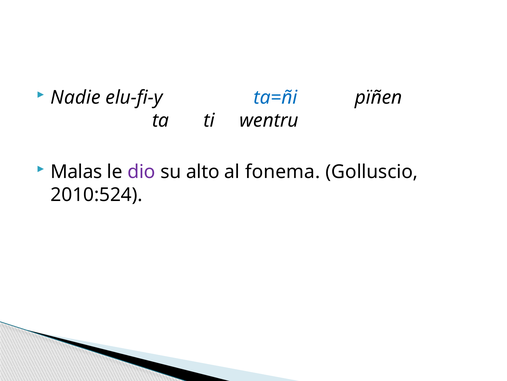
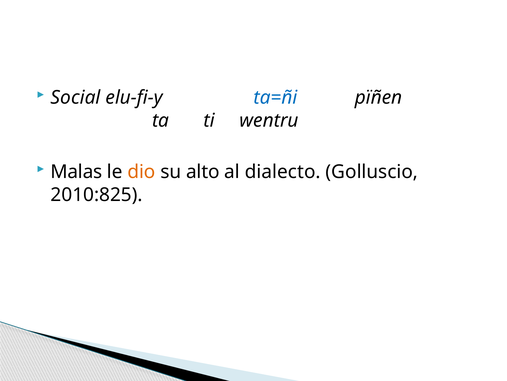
Nadie: Nadie -> Social
dio colour: purple -> orange
fonema: fonema -> dialecto
2010:524: 2010:524 -> 2010:825
